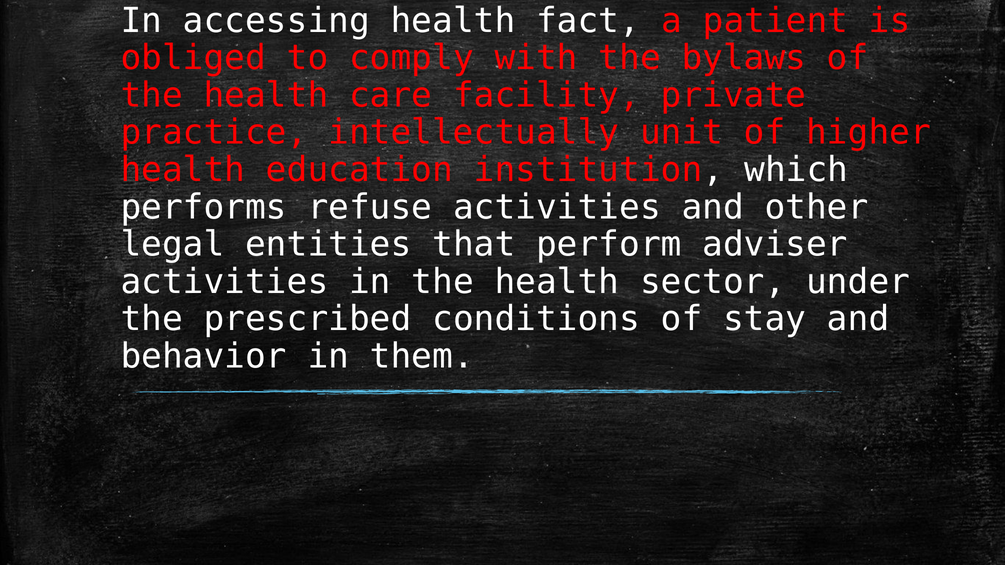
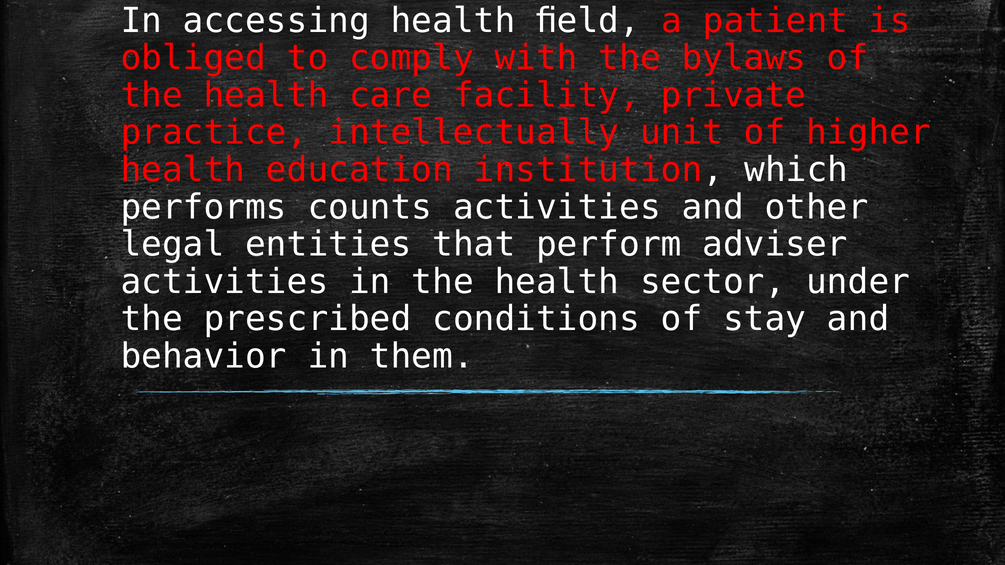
fact: fact -> ﬁeld
refuse: refuse -> counts
